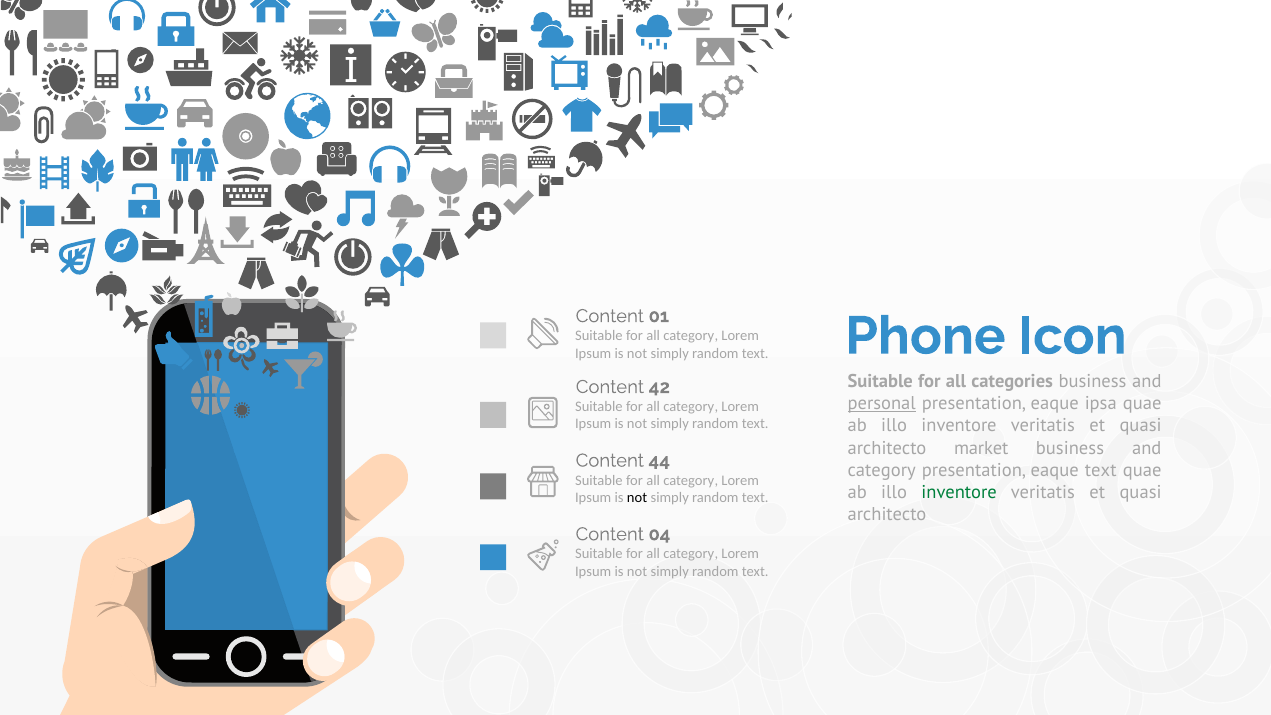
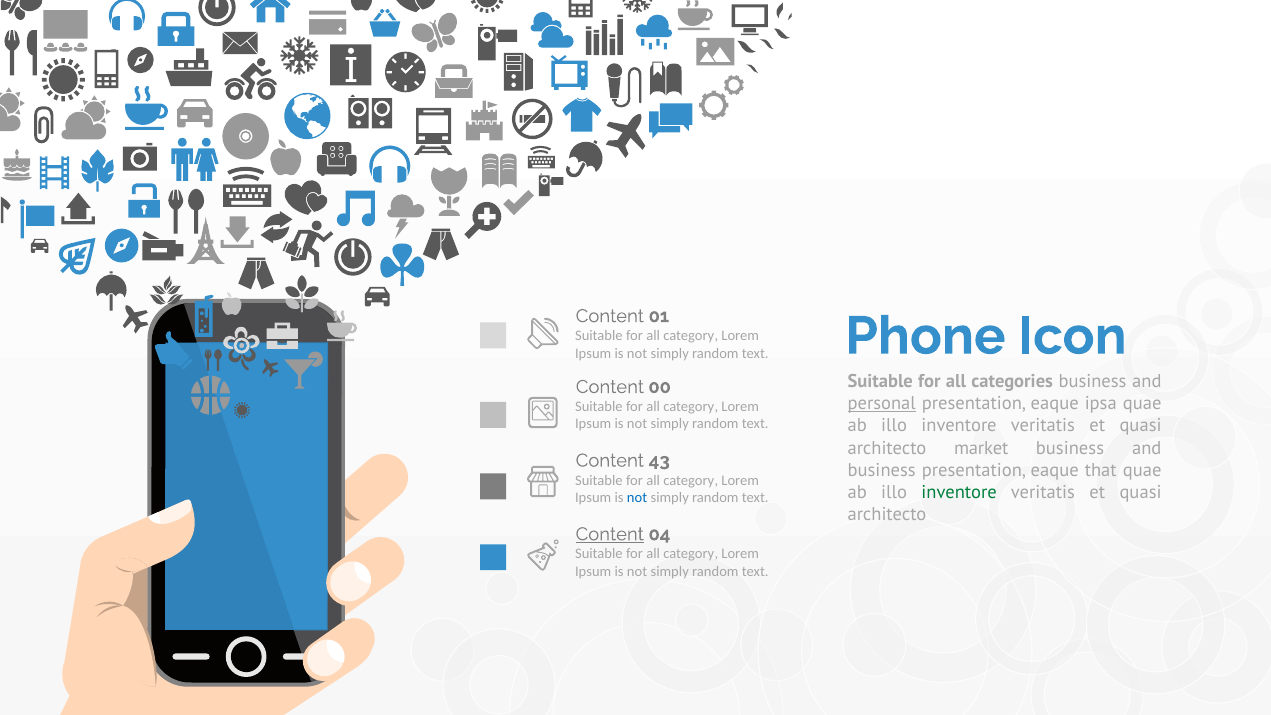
42: 42 -> 00
44: 44 -> 43
category at (882, 470): category -> business
eaque text: text -> that
not at (637, 498) colour: black -> blue
Content at (610, 534) underline: none -> present
